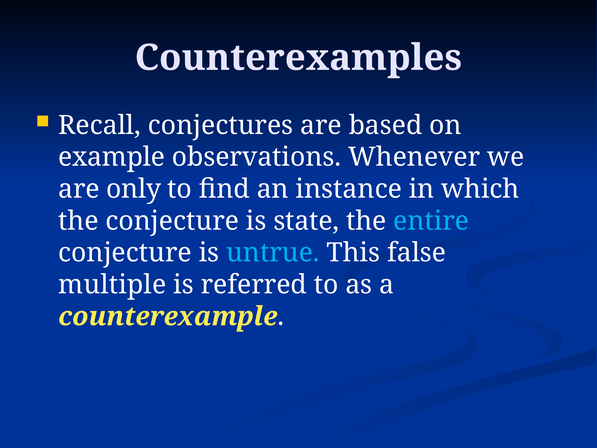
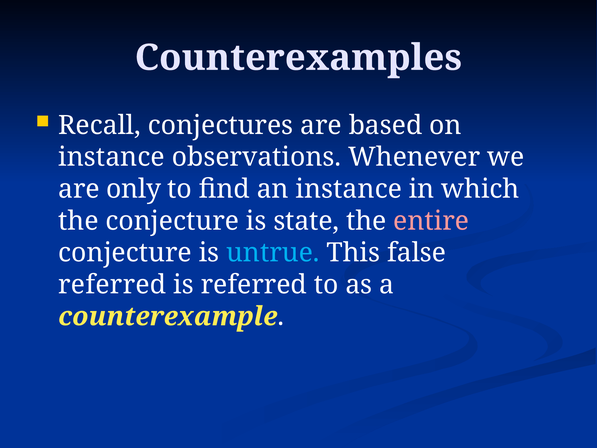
example at (112, 157): example -> instance
entire colour: light blue -> pink
multiple at (112, 284): multiple -> referred
